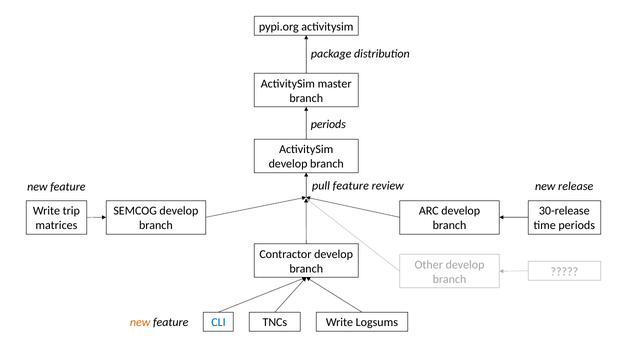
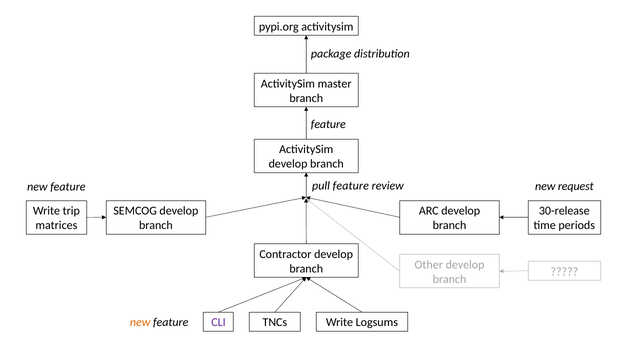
periods at (328, 124): periods -> feature
release: release -> request
CLI colour: blue -> purple
